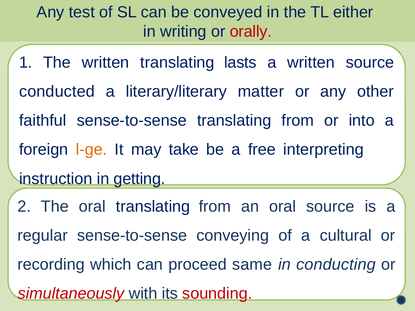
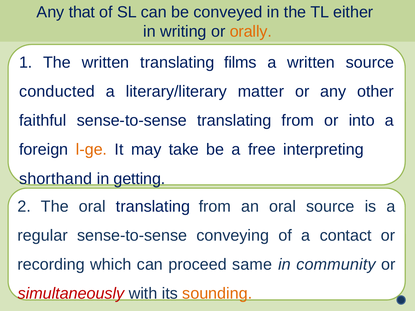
test: test -> that
orally colour: red -> orange
lasts: lasts -> films
instruction: instruction -> shorthand
cultural: cultural -> contact
conducting: conducting -> community
sounding colour: red -> orange
